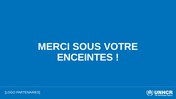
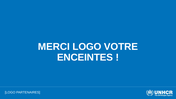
MERCI SOUS: SOUS -> LOGO
